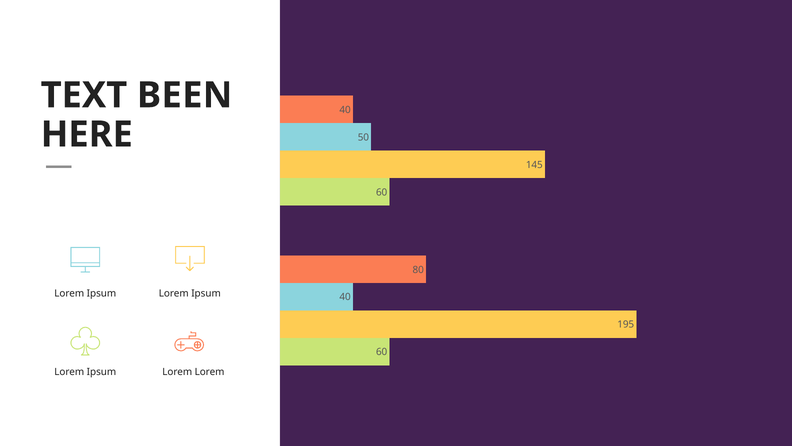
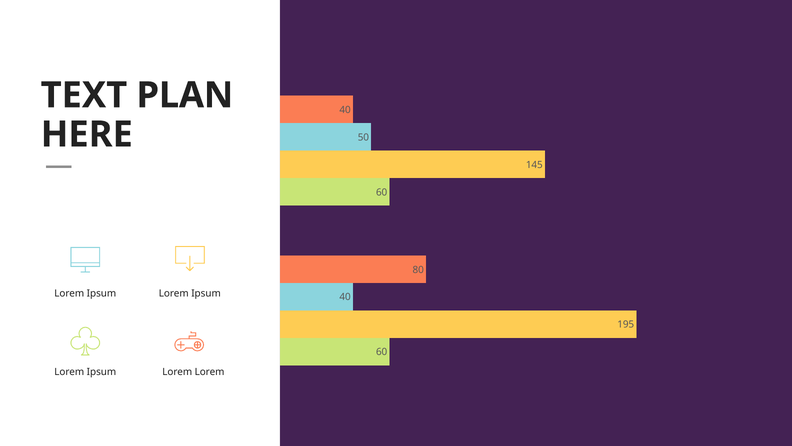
BEEN: BEEN -> PLAN
